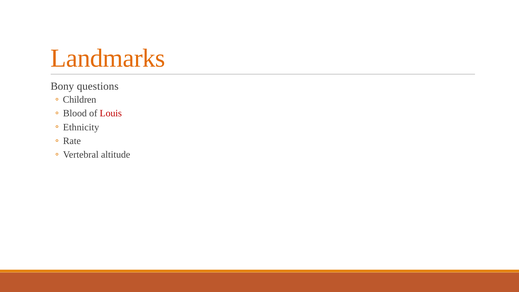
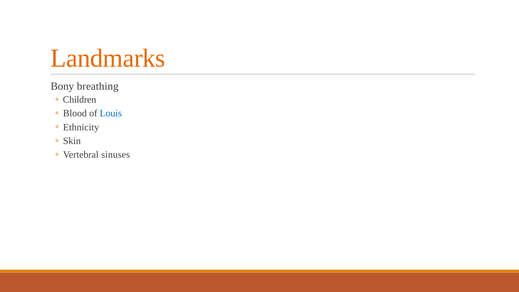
questions: questions -> breathing
Louis colour: red -> blue
Rate: Rate -> Skin
altitude: altitude -> sinuses
